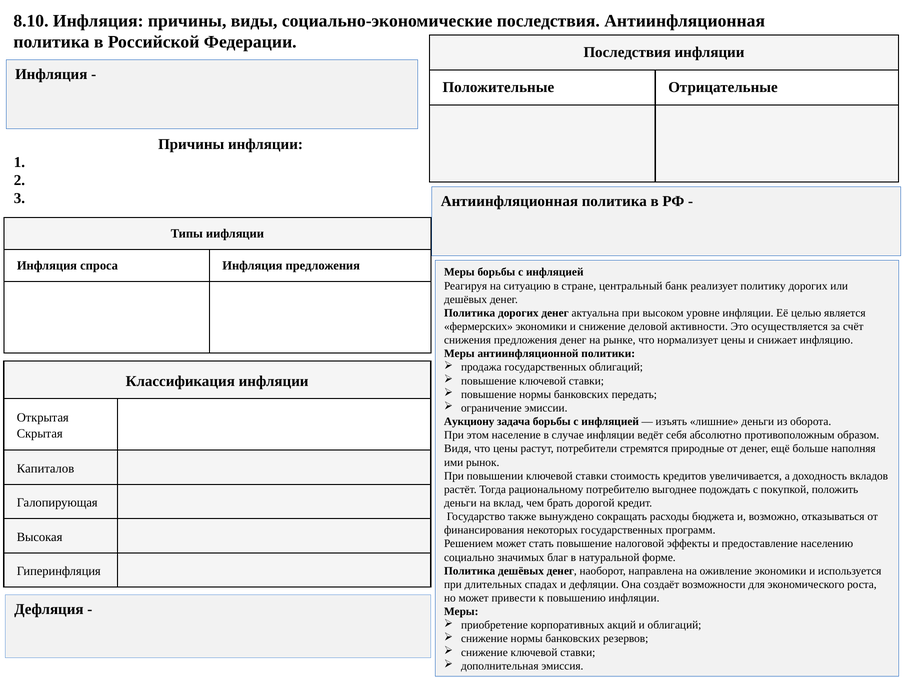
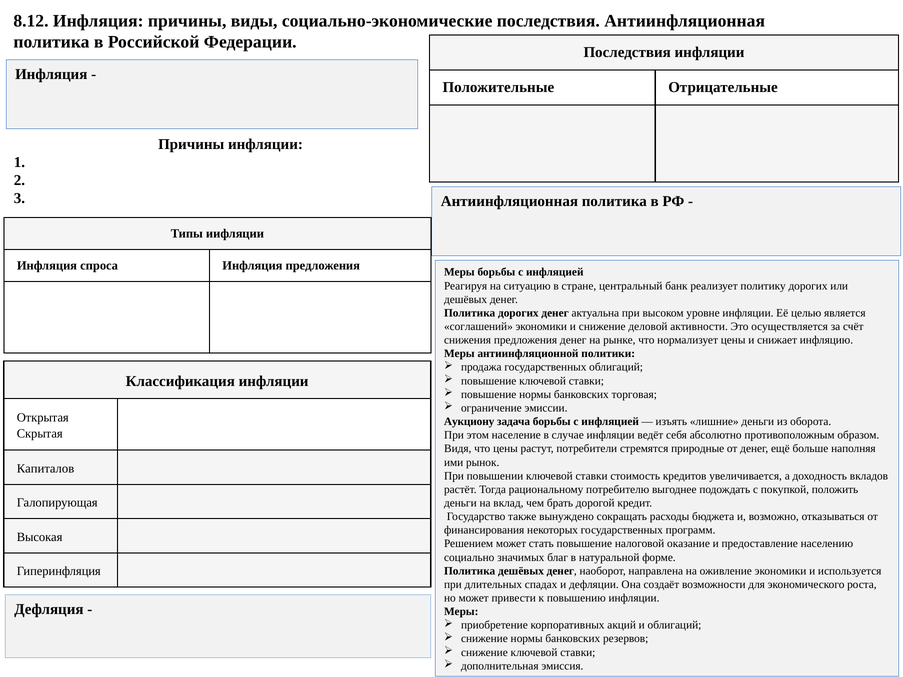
8.10: 8.10 -> 8.12
фермерских: фермерских -> соглашений
передать: передать -> торговая
эффекты: эффекты -> оказание
